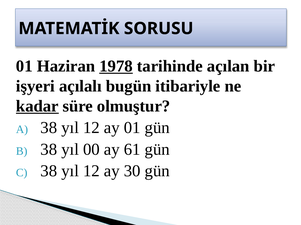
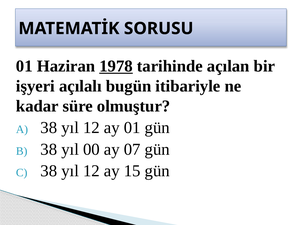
kadar underline: present -> none
61: 61 -> 07
30: 30 -> 15
